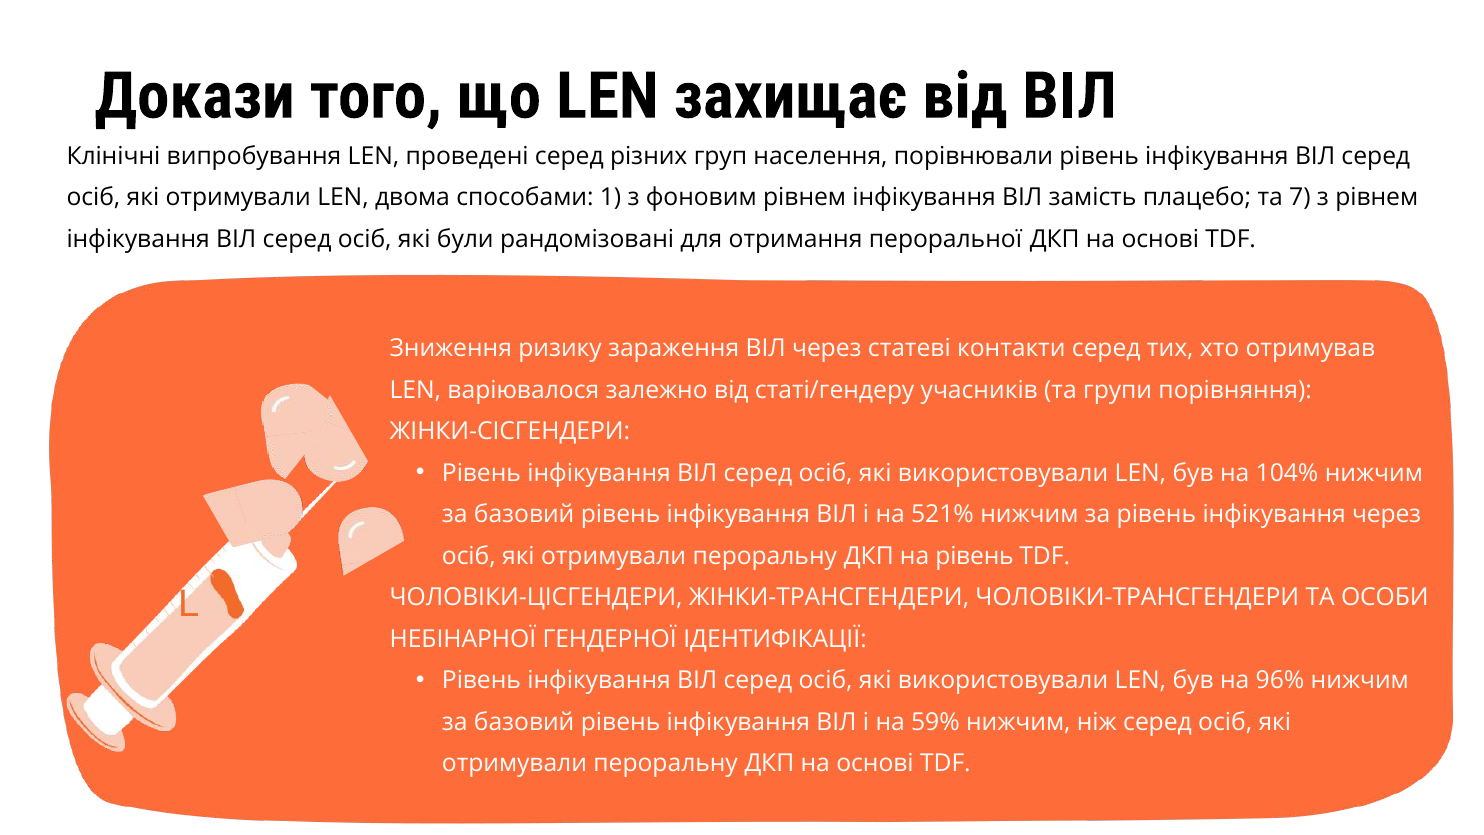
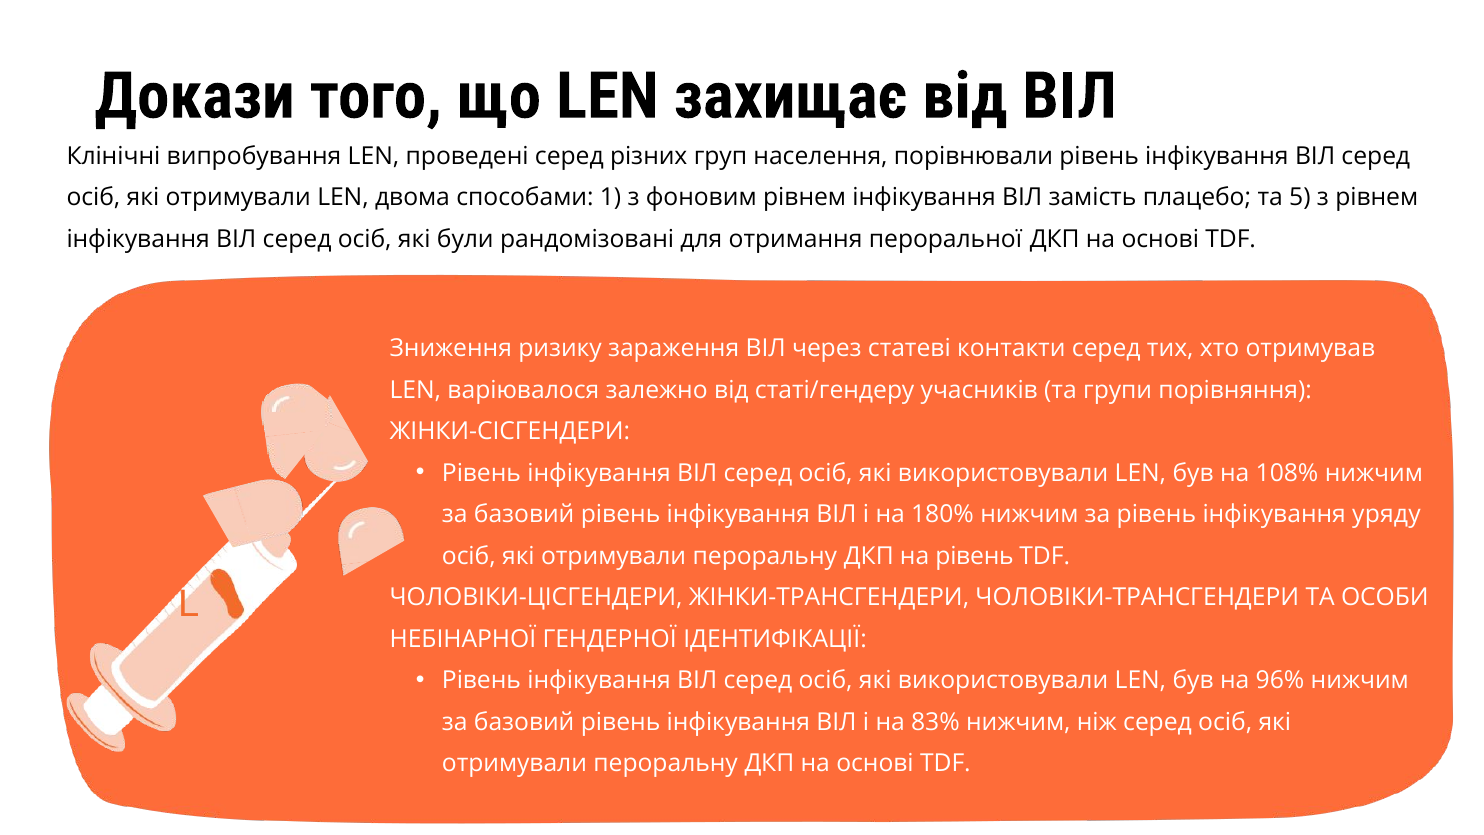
7: 7 -> 5
104%: 104% -> 108%
521%: 521% -> 180%
інфікування через: через -> уряду
59%: 59% -> 83%
